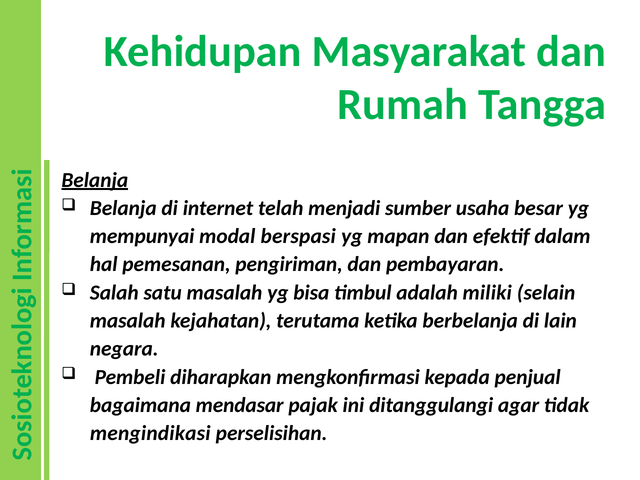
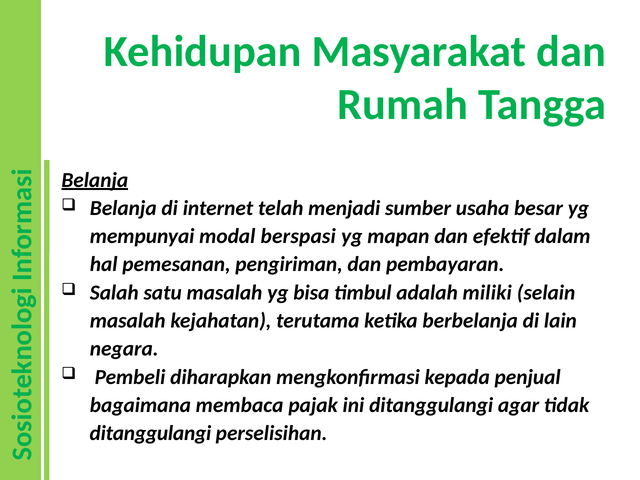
mendasar: mendasar -> membaca
mengindikasi at (150, 433): mengindikasi -> ditanggulangi
